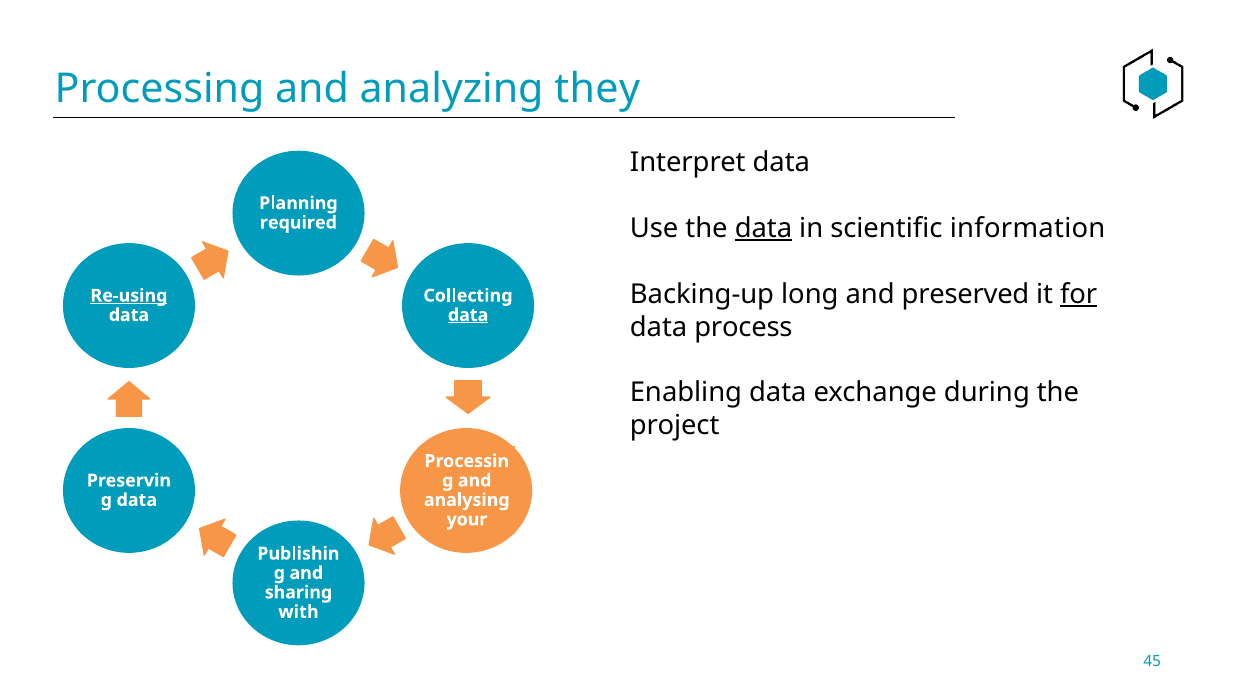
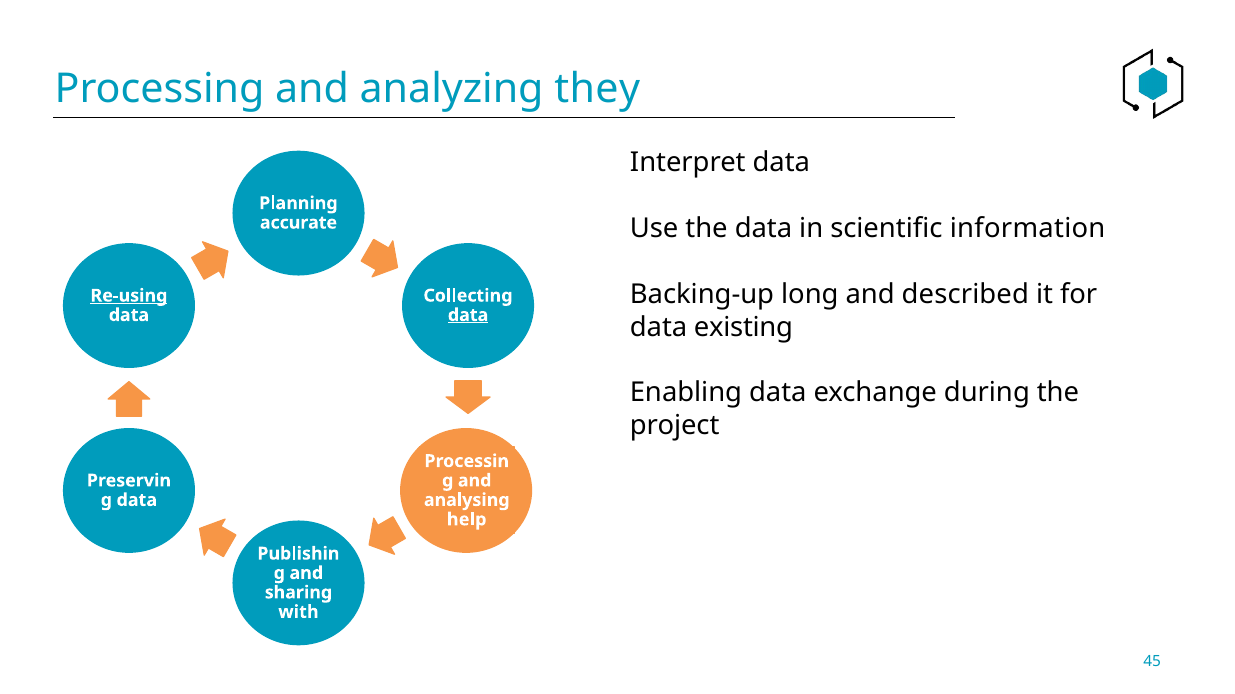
data at (764, 229) underline: present -> none
required: required -> accurate
preserved: preserved -> described
for underline: present -> none
process: process -> existing
your: your -> help
